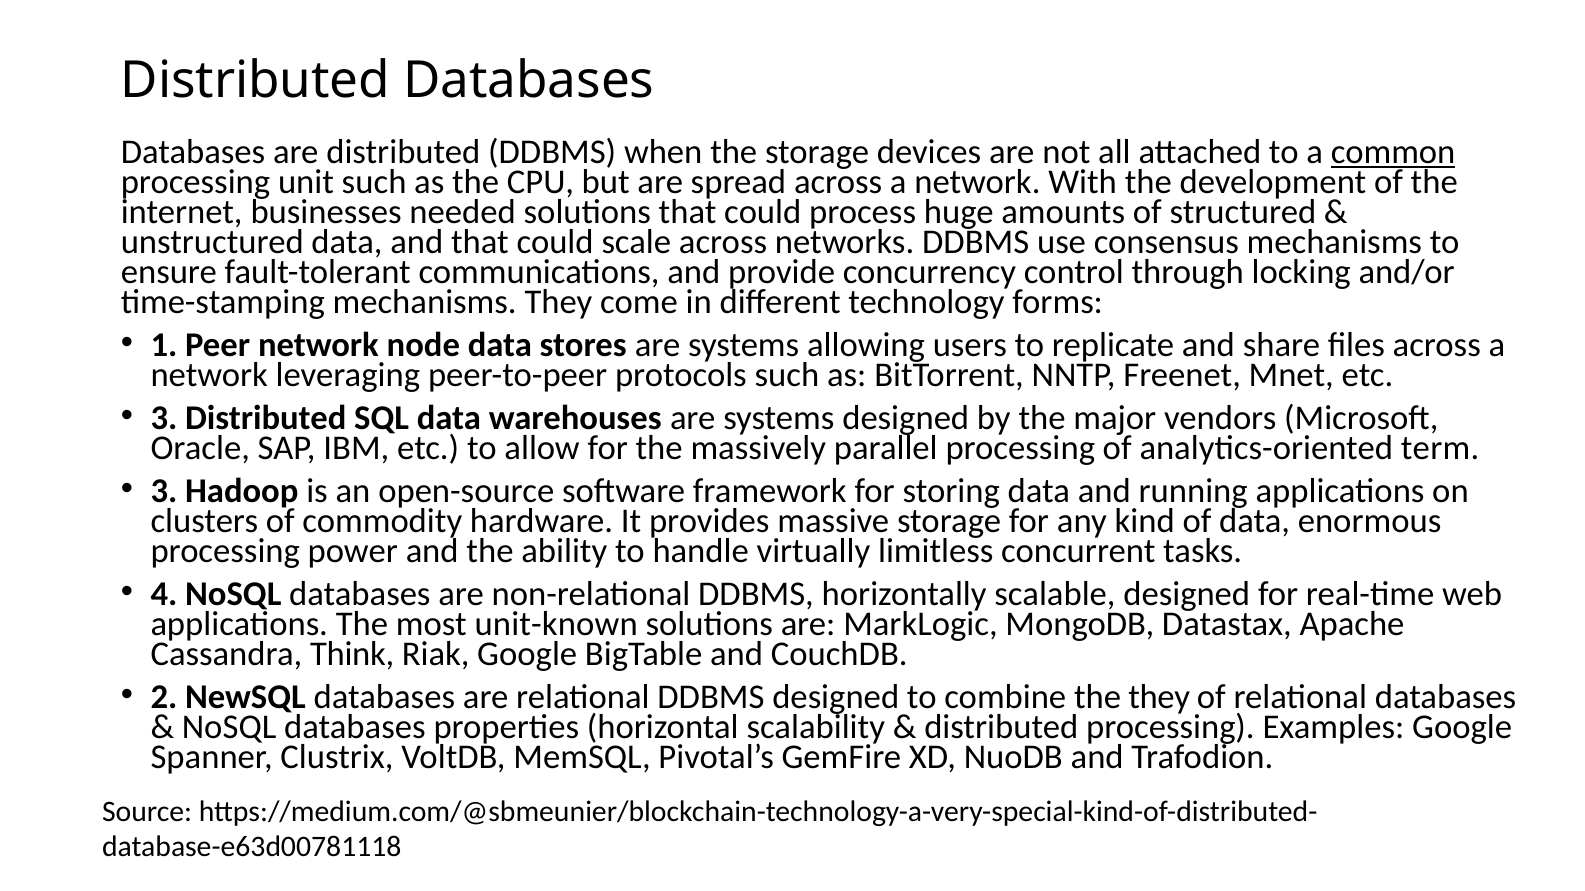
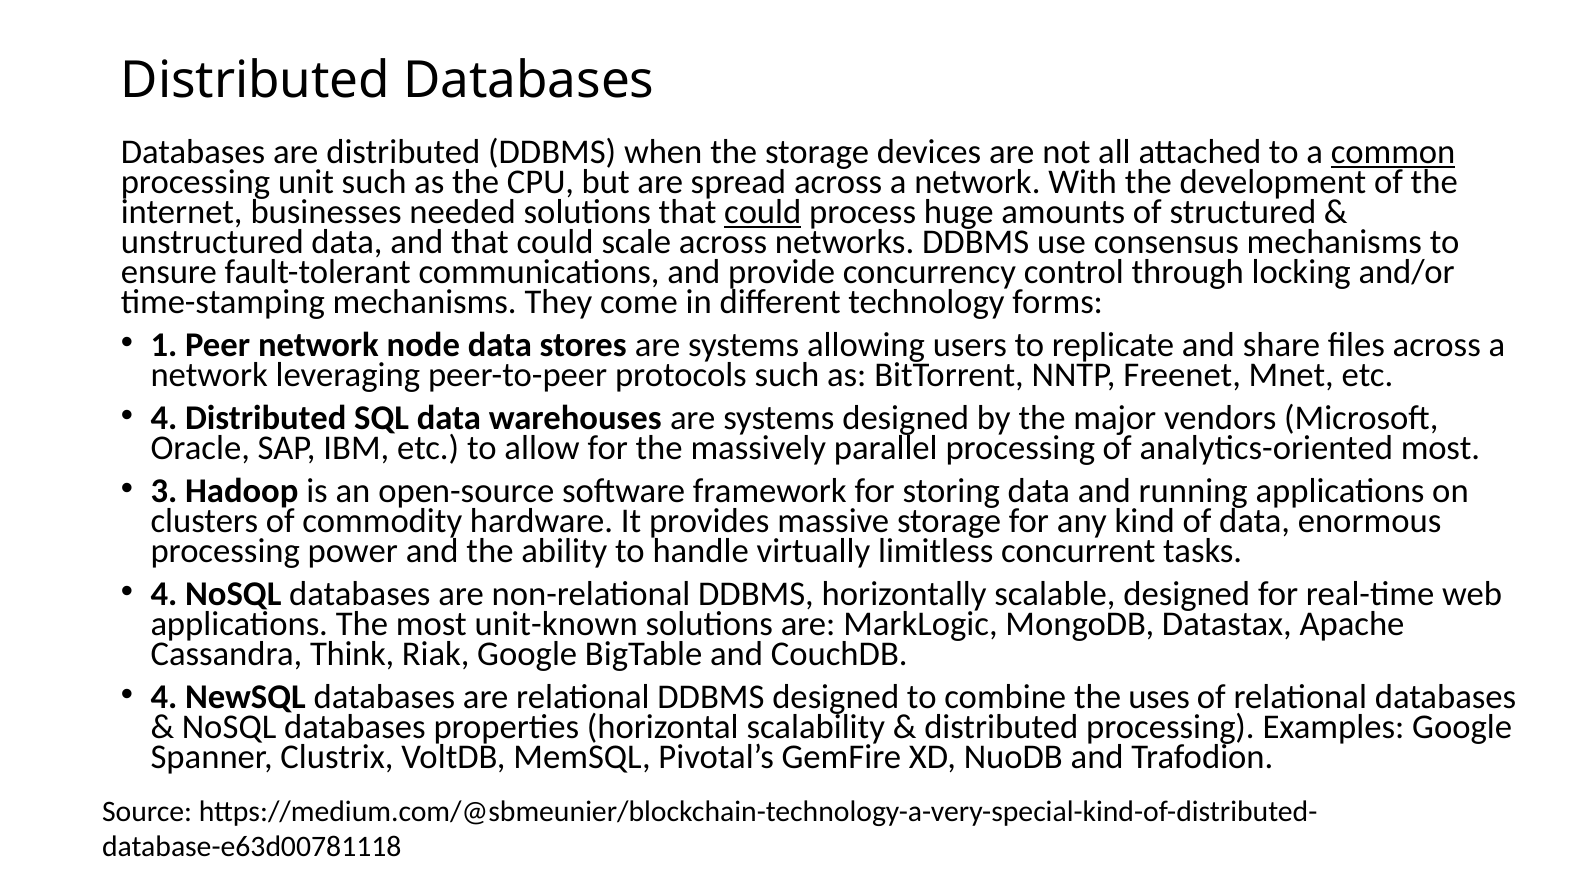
could at (763, 212) underline: none -> present
3 at (164, 419): 3 -> 4
analytics-oriented term: term -> most
2 at (164, 698): 2 -> 4
the they: they -> uses
